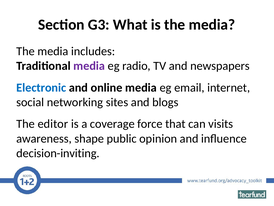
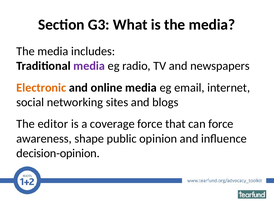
Electronic colour: blue -> orange
can visits: visits -> force
decision-inviting: decision-inviting -> decision-opinion
